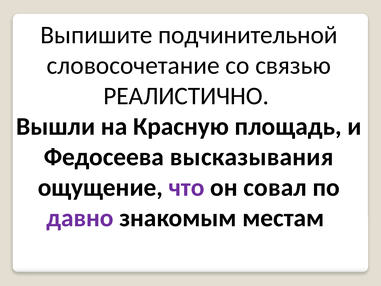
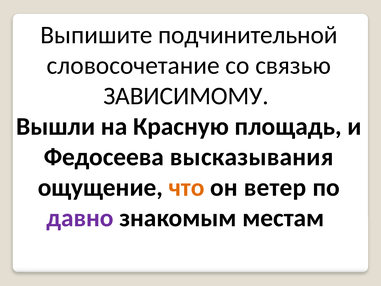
РЕАЛИСТИЧНО: РЕАЛИСТИЧНО -> ЗАВИСИМОМУ
что colour: purple -> orange
совал: совал -> ветер
